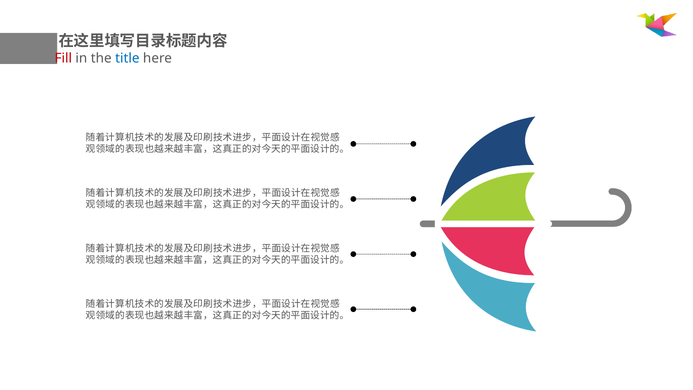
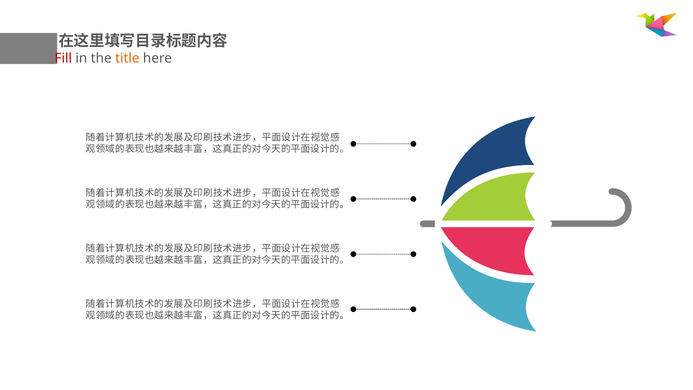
title colour: blue -> orange
